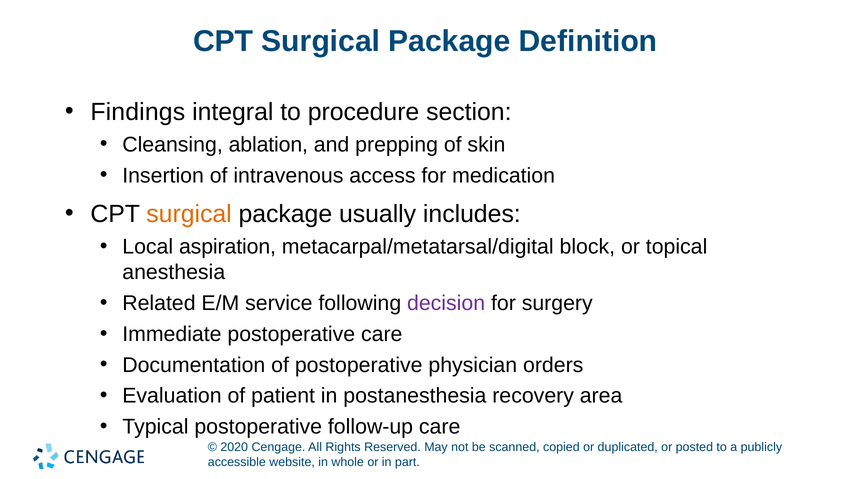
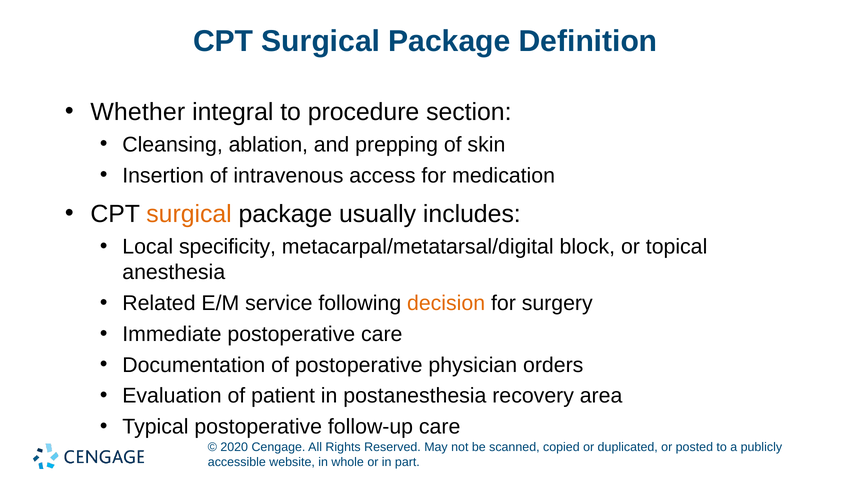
Findings: Findings -> Whether
aspiration: aspiration -> specificity
decision colour: purple -> orange
